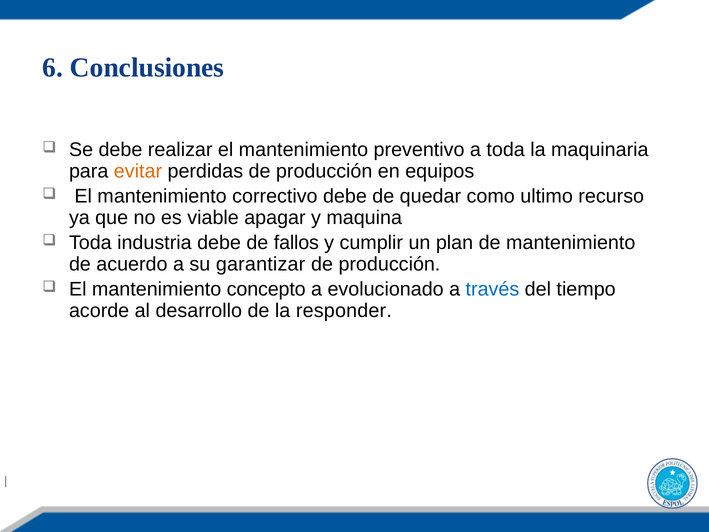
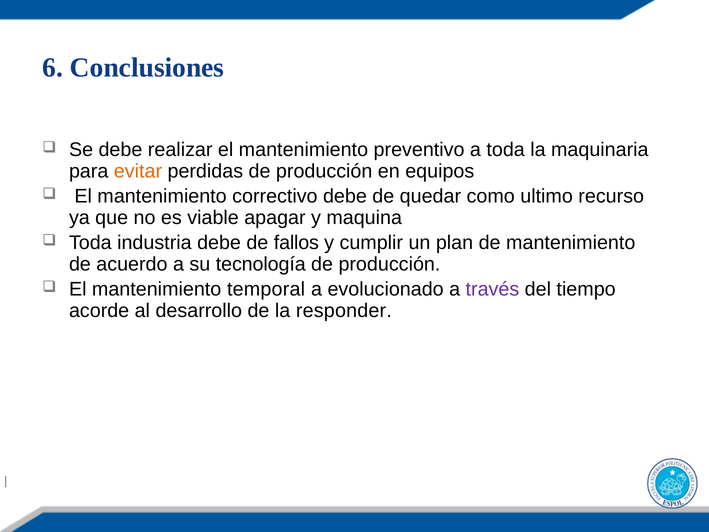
garantizar: garantizar -> tecnología
concepto: concepto -> temporal
través colour: blue -> purple
